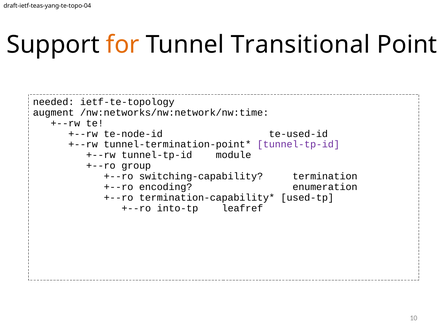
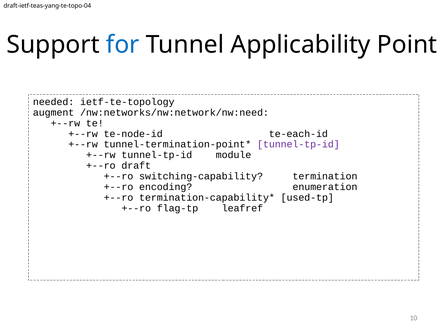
for colour: orange -> blue
Transitional: Transitional -> Applicability
/nw:networks/nw:network/nw:time: /nw:networks/nw:network/nw:time -> /nw:networks/nw:network/nw:need
te-used-id: te-used-id -> te-each-id
group: group -> draft
into-tp: into-tp -> flag-tp
